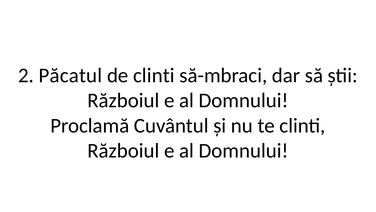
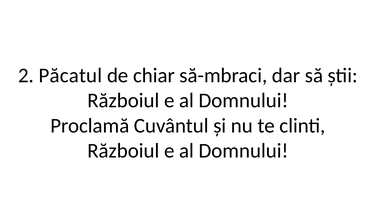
de clinti: clinti -> chiar
